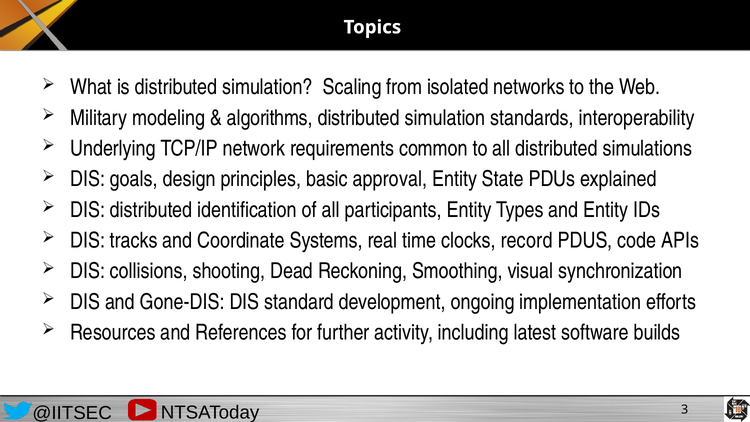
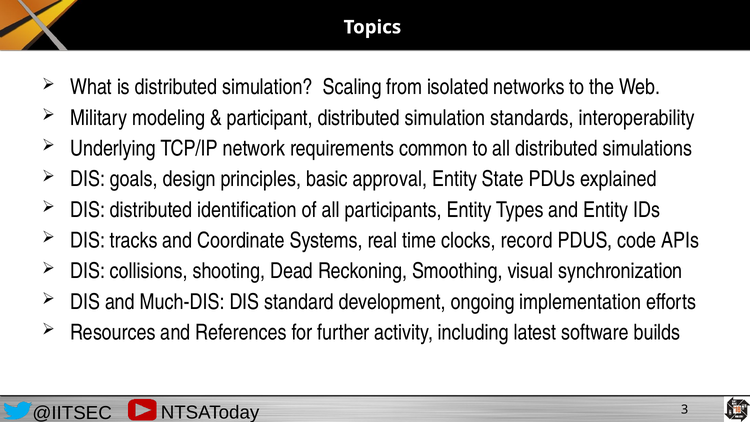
algorithms: algorithms -> participant
Gone-DIS: Gone-DIS -> Much-DIS
